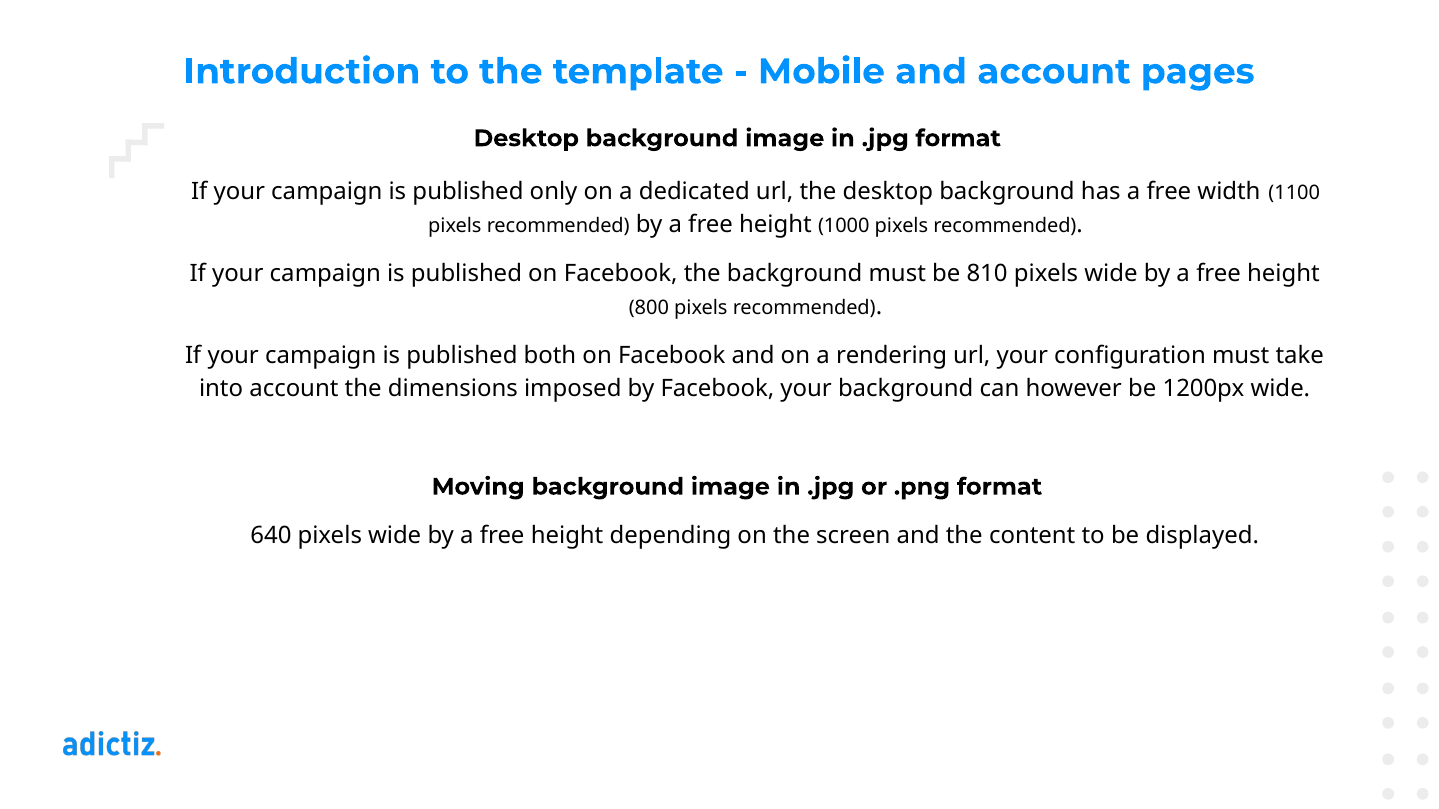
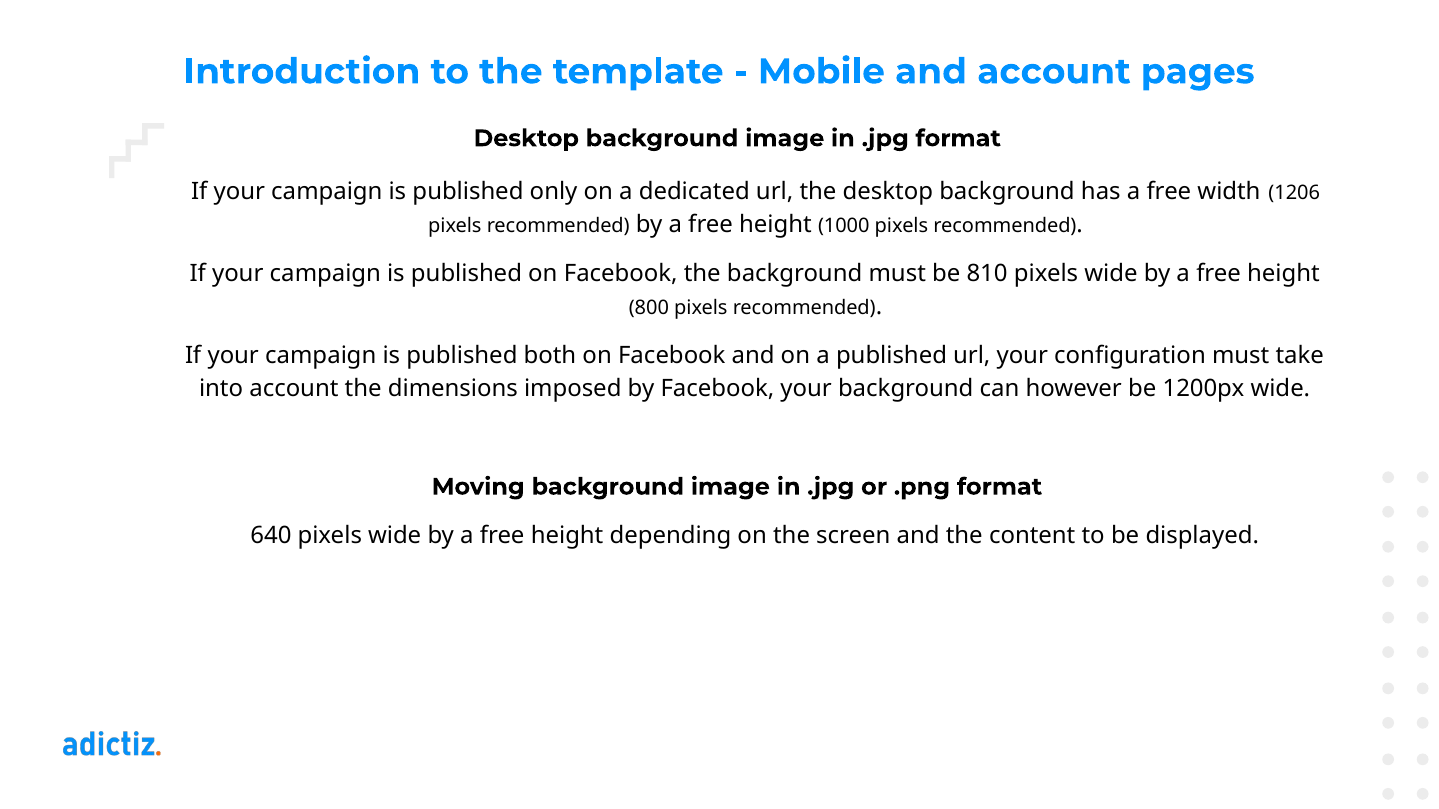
1100: 1100 -> 1206
a rendering: rendering -> published
